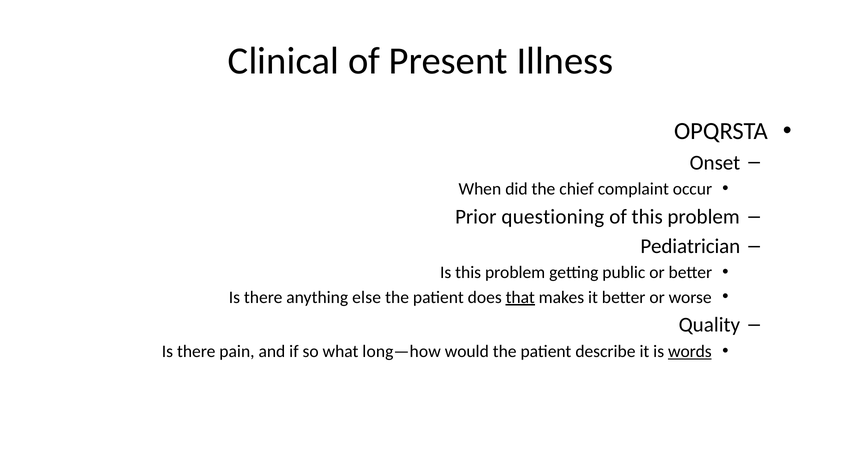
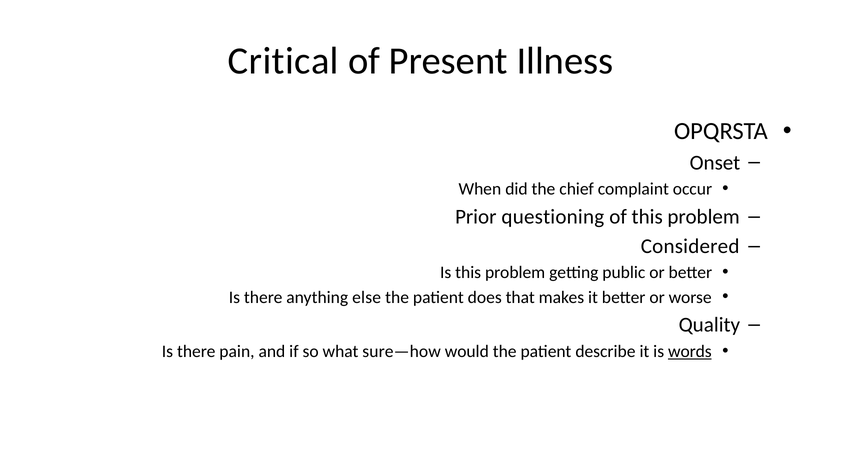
Clinical: Clinical -> Critical
Pediatrician: Pediatrician -> Considered
that underline: present -> none
long—how: long—how -> sure—how
